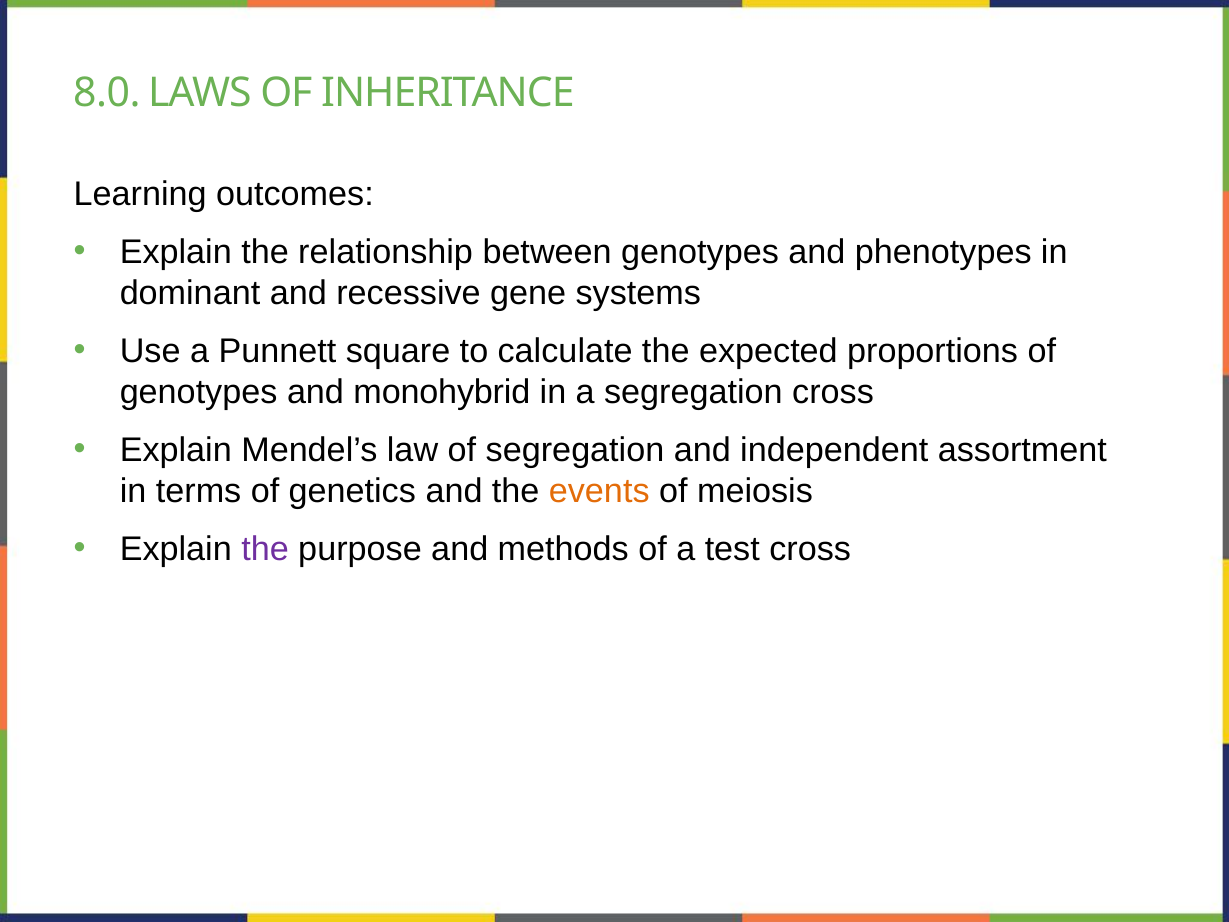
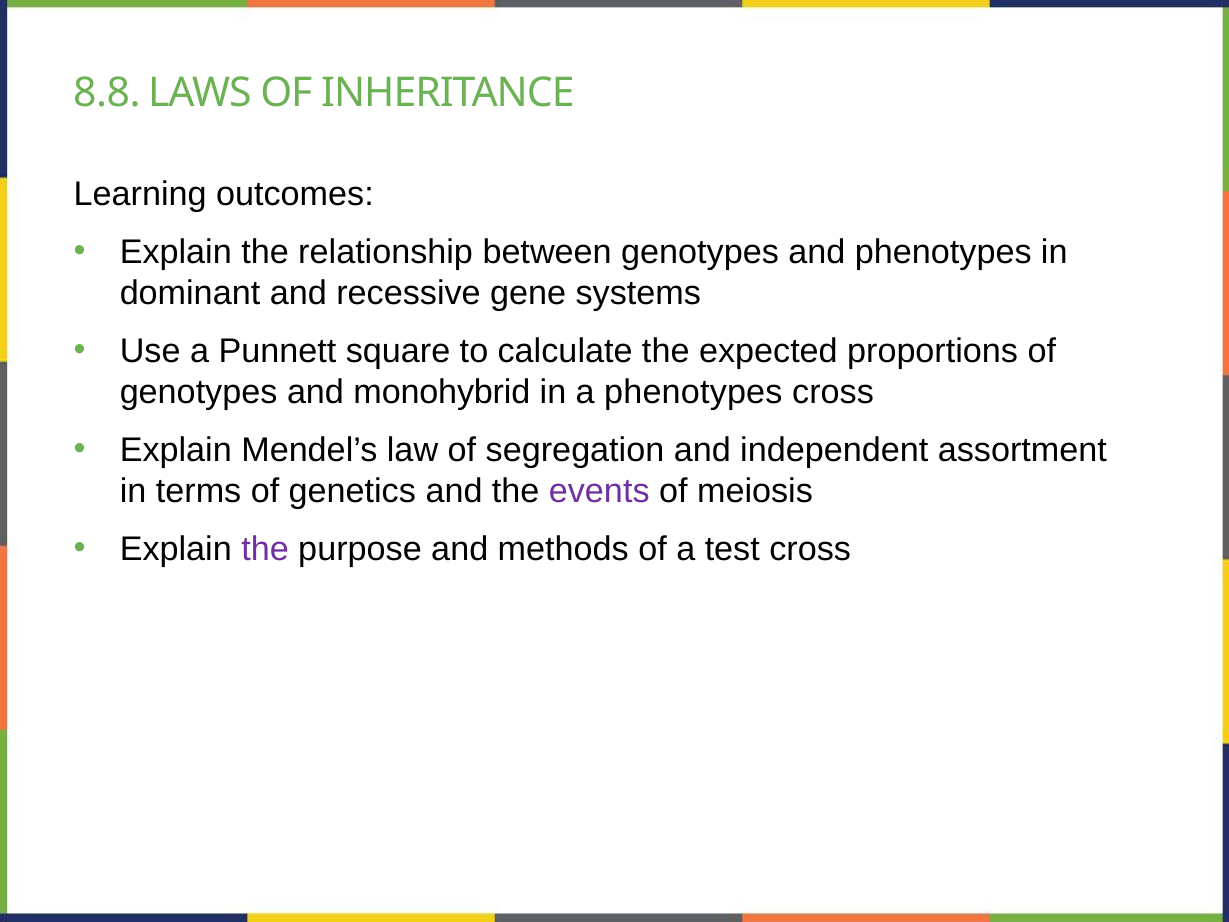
8.0: 8.0 -> 8.8
a segregation: segregation -> phenotypes
events colour: orange -> purple
